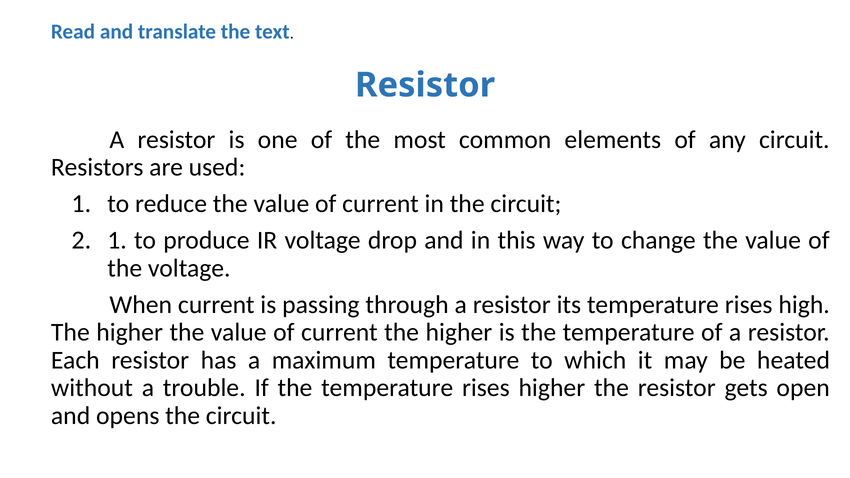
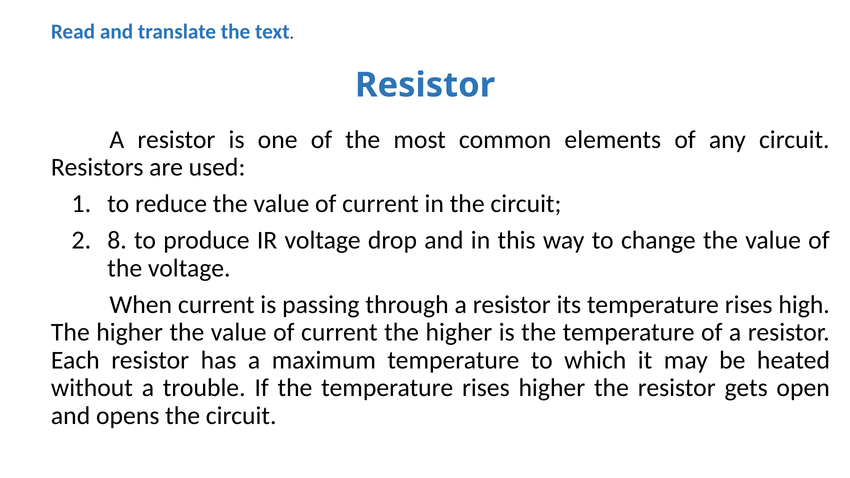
2 1: 1 -> 8
